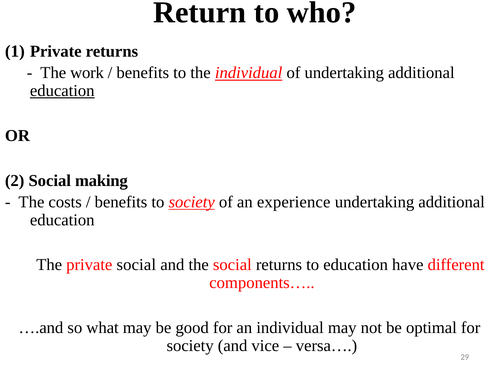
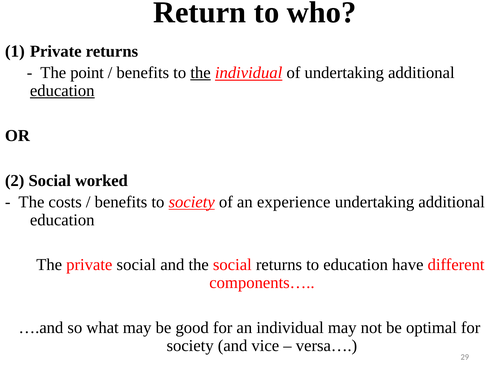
work: work -> point
the at (200, 73) underline: none -> present
making: making -> worked
